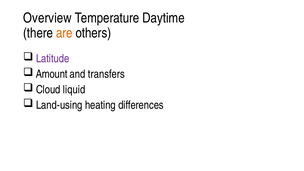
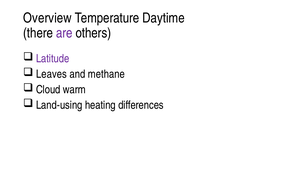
are colour: orange -> purple
Amount: Amount -> Leaves
transfers: transfers -> methane
liquid: liquid -> warm
